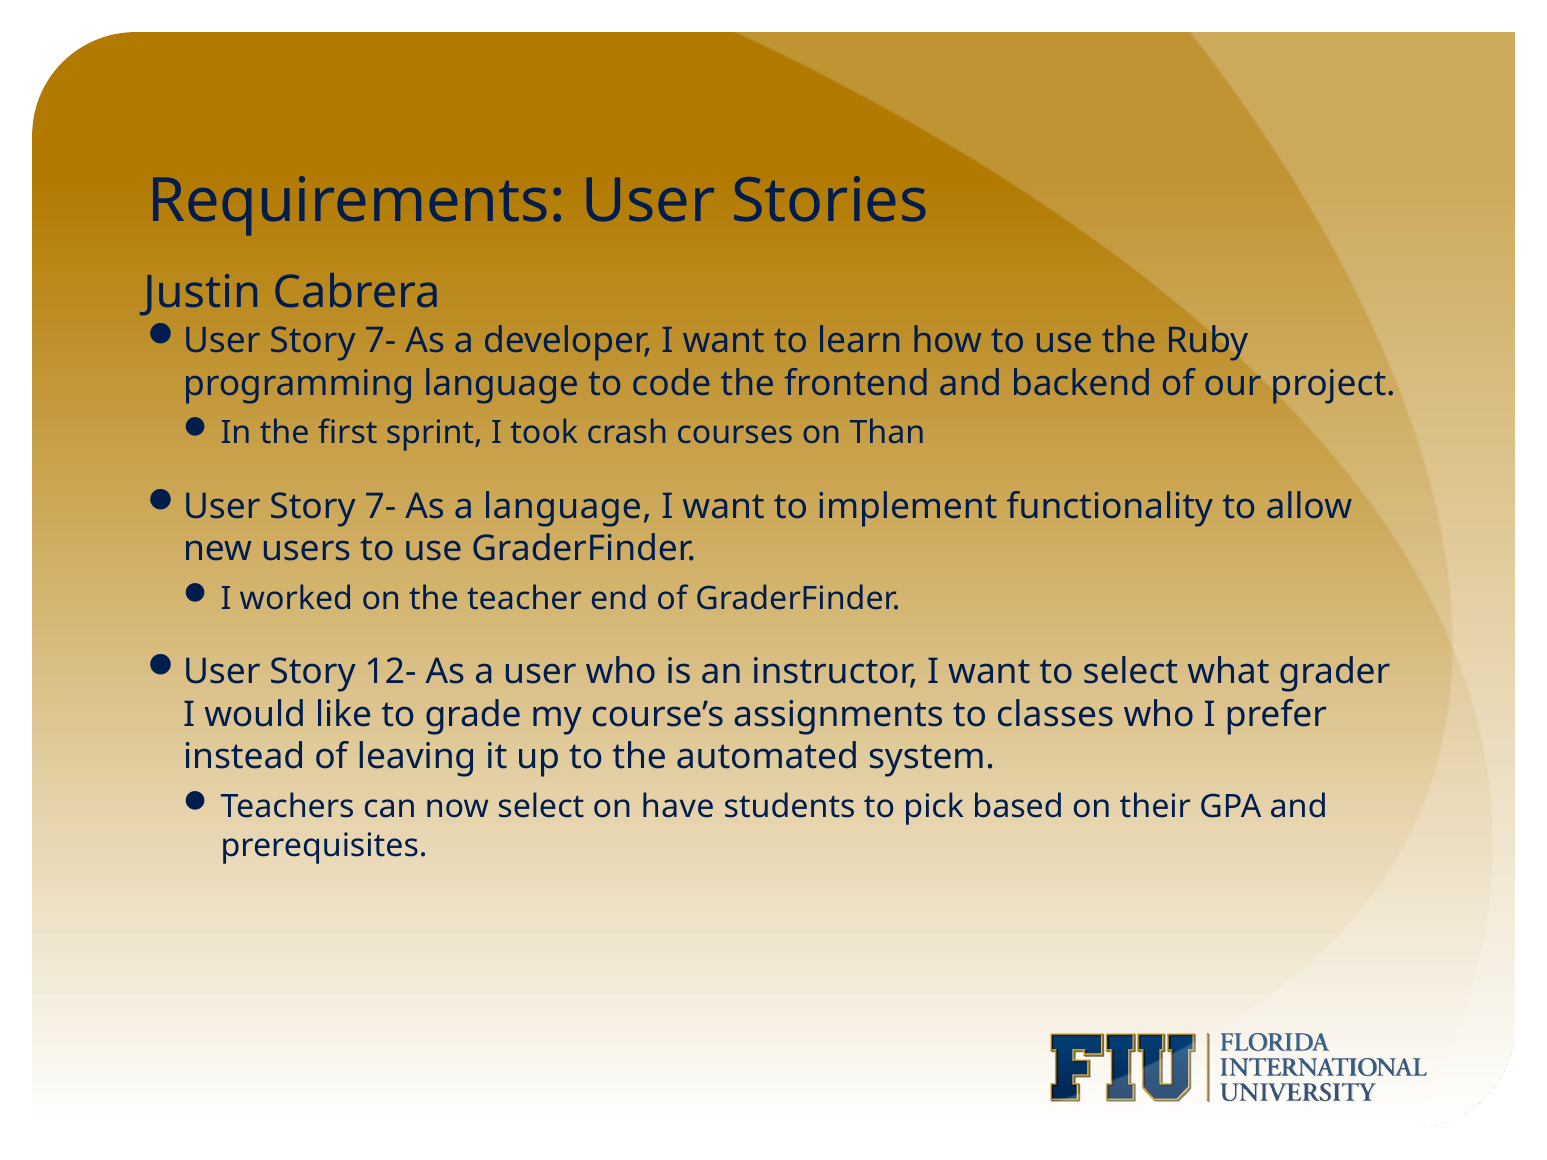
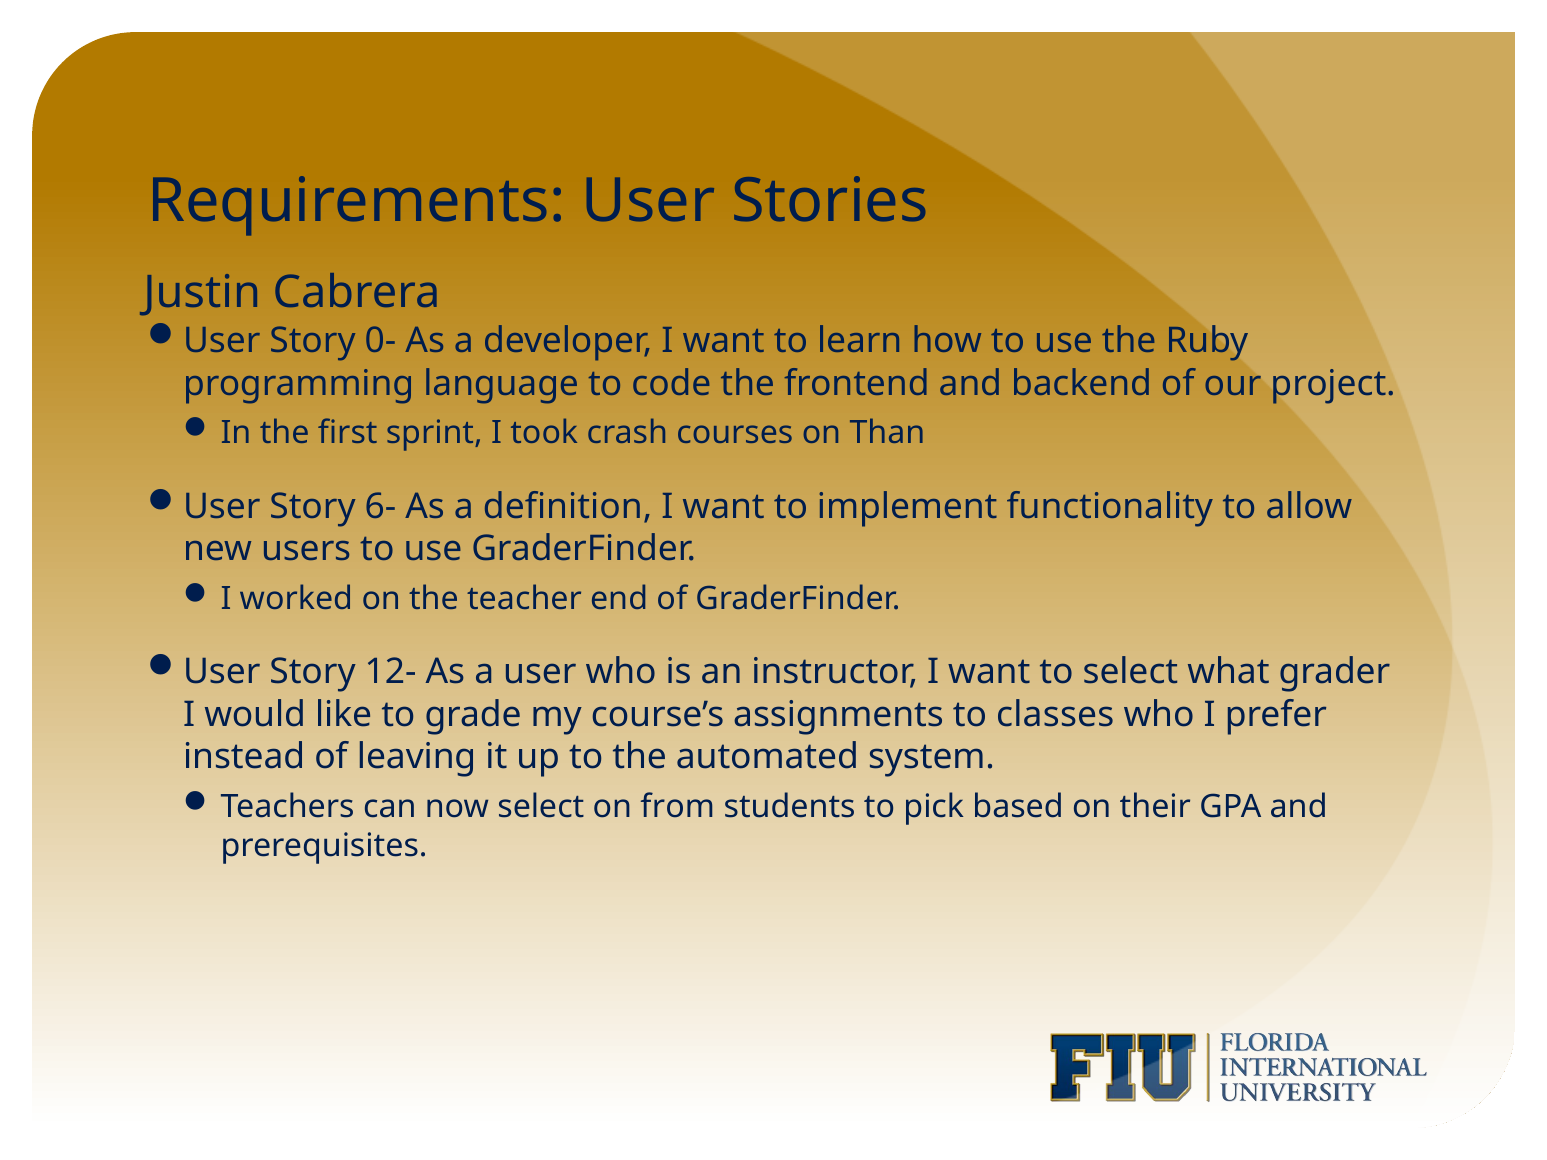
7- at (380, 341): 7- -> 0-
7- at (380, 506): 7- -> 6-
a language: language -> definition
have: have -> from
